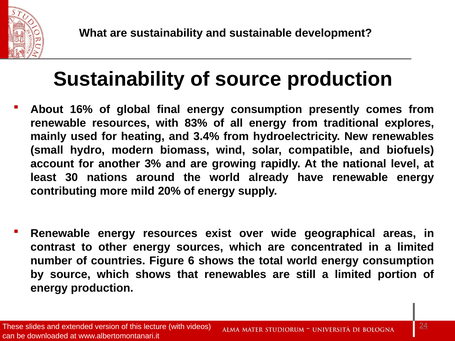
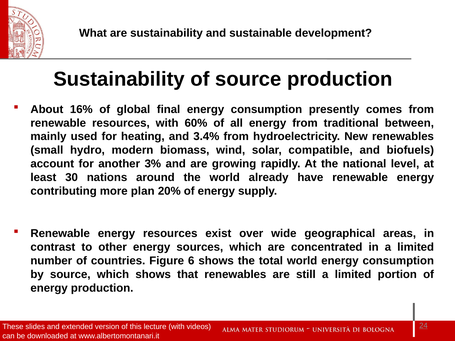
83%: 83% -> 60%
explores: explores -> between
mild: mild -> plan
